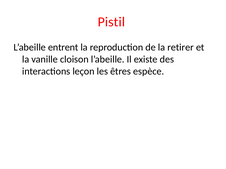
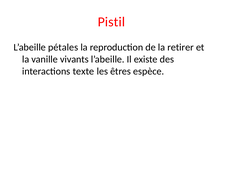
entrent: entrent -> pétales
cloison: cloison -> vivants
leçon: leçon -> texte
